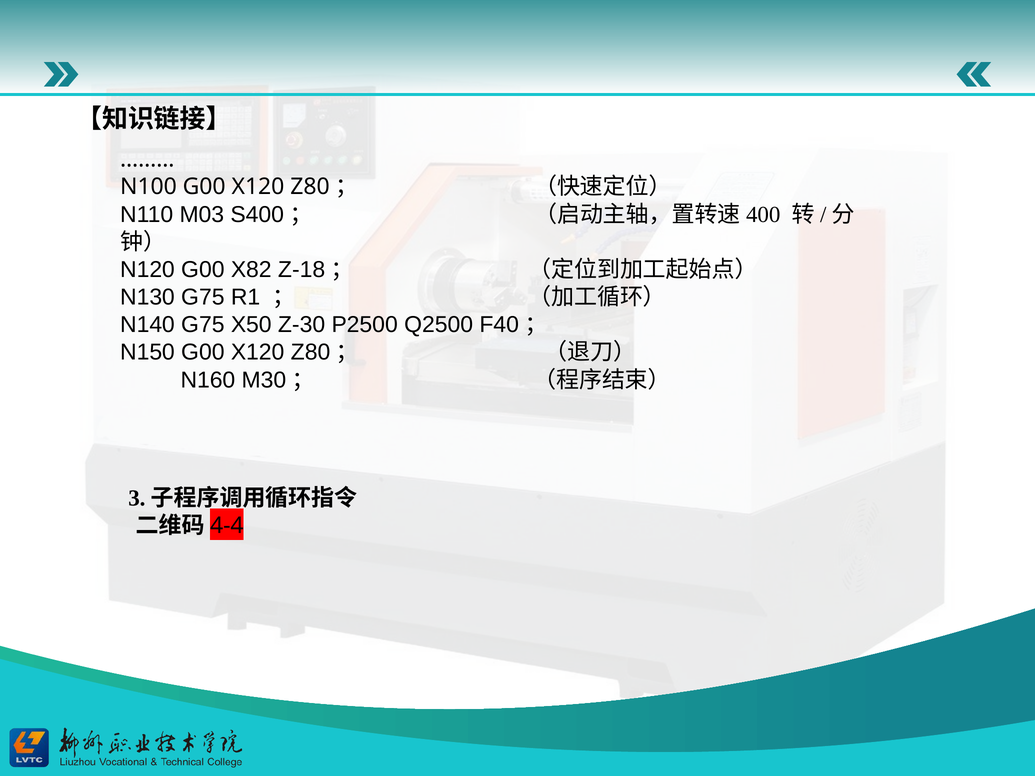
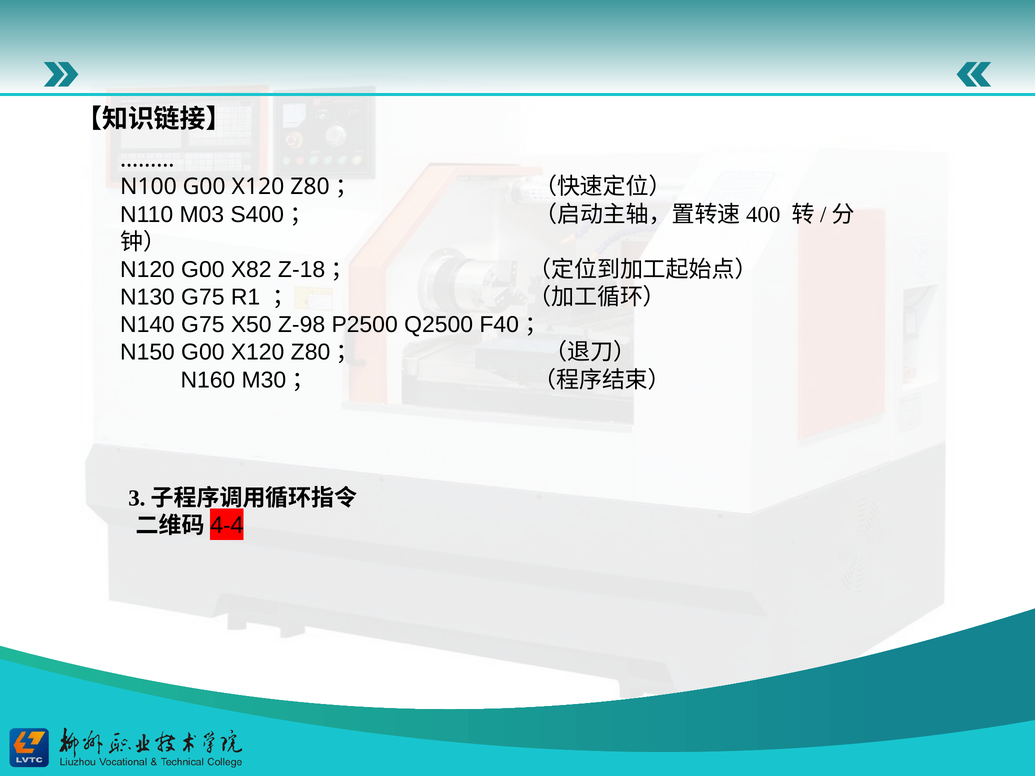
Z-30: Z-30 -> Z-98
